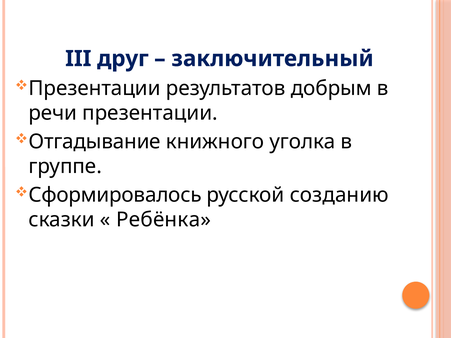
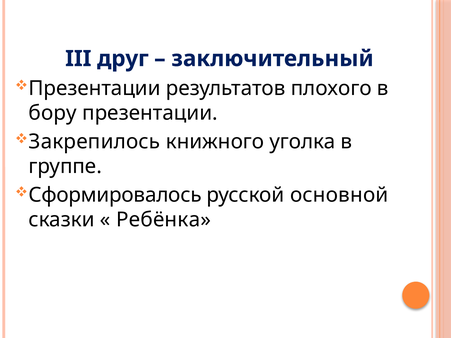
добрым: добрым -> плохого
речи: речи -> бору
Отгадывание: Отгадывание -> Закрепилось
созданию: созданию -> основной
